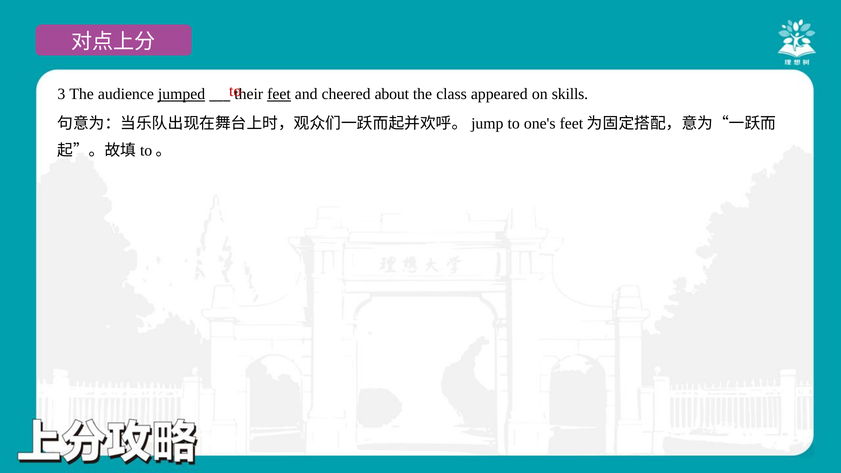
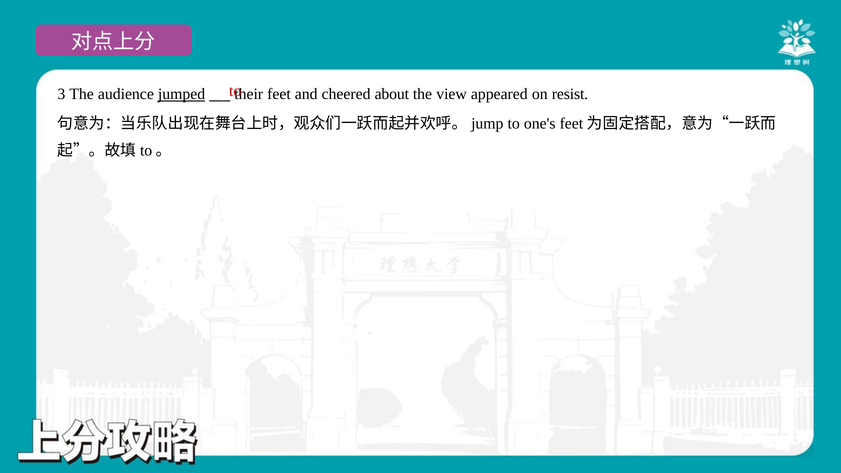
feet underline: present -> none
class: class -> view
skills: skills -> resist
